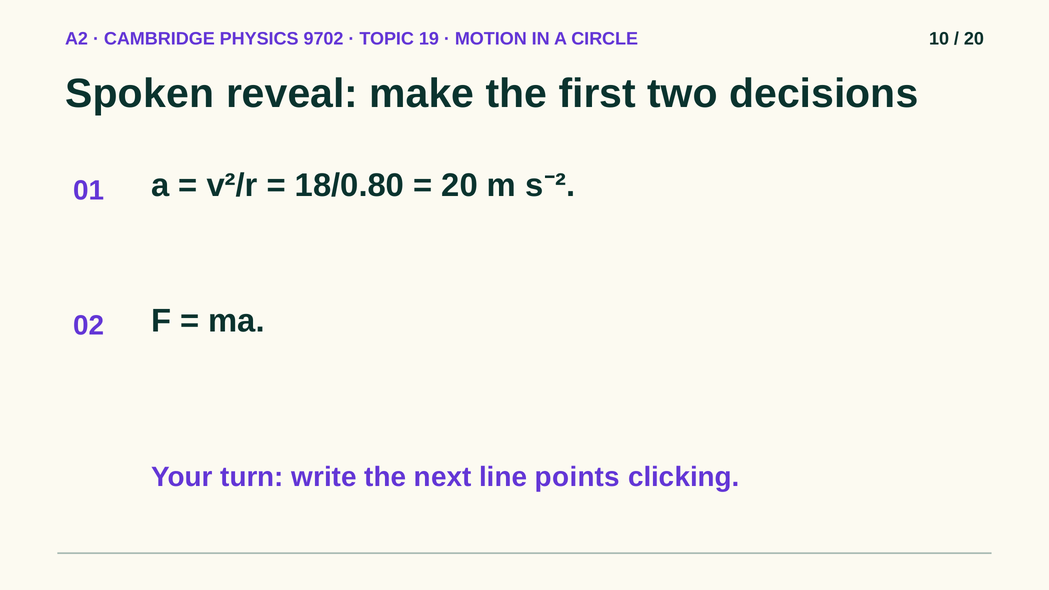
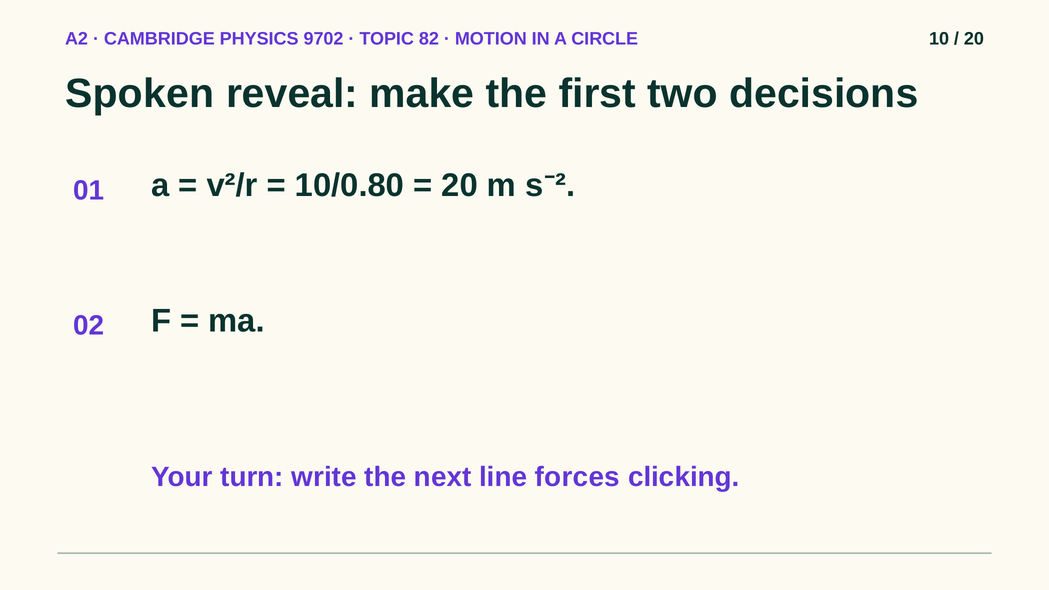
19: 19 -> 82
18/0.80: 18/0.80 -> 10/0.80
points: points -> forces
